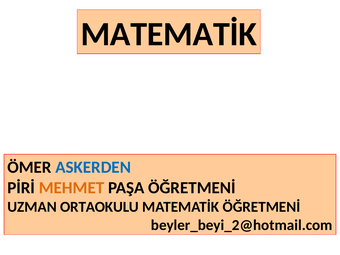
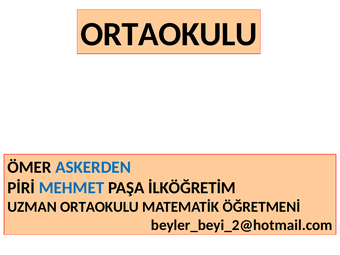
MATEMATİK at (169, 34): MATEMATİK -> ORTAOKULU
MEHMET colour: orange -> blue
PAŞA ÖĞRETMENİ: ÖĞRETMENİ -> İLKÖĞRETİM
